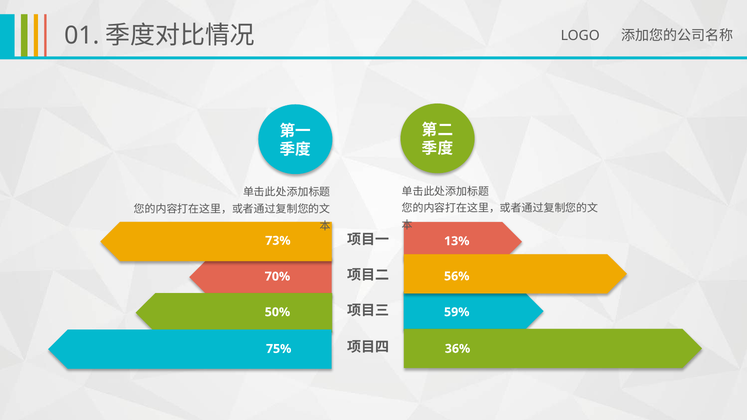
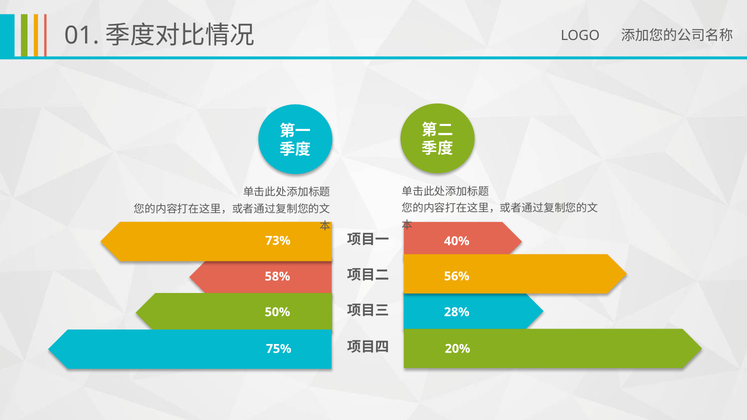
13%: 13% -> 40%
70%: 70% -> 58%
59%: 59% -> 28%
36%: 36% -> 20%
